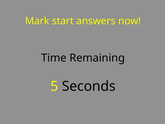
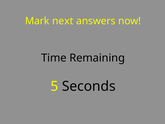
start: start -> next
